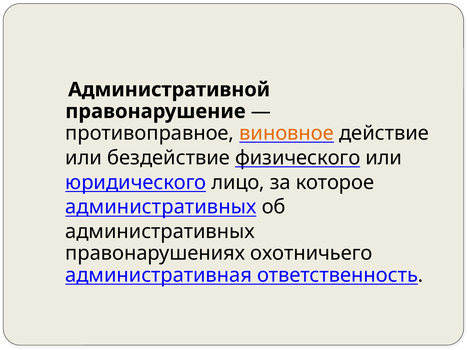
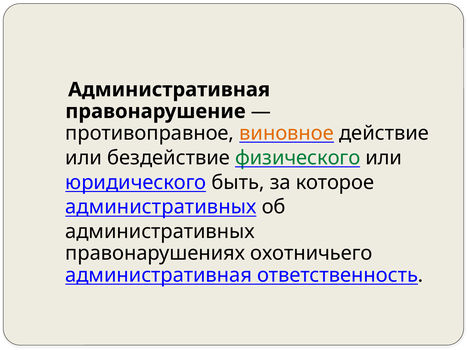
Административной at (169, 90): Административной -> Административная
физического colour: black -> green
лицо: лицо -> быть
